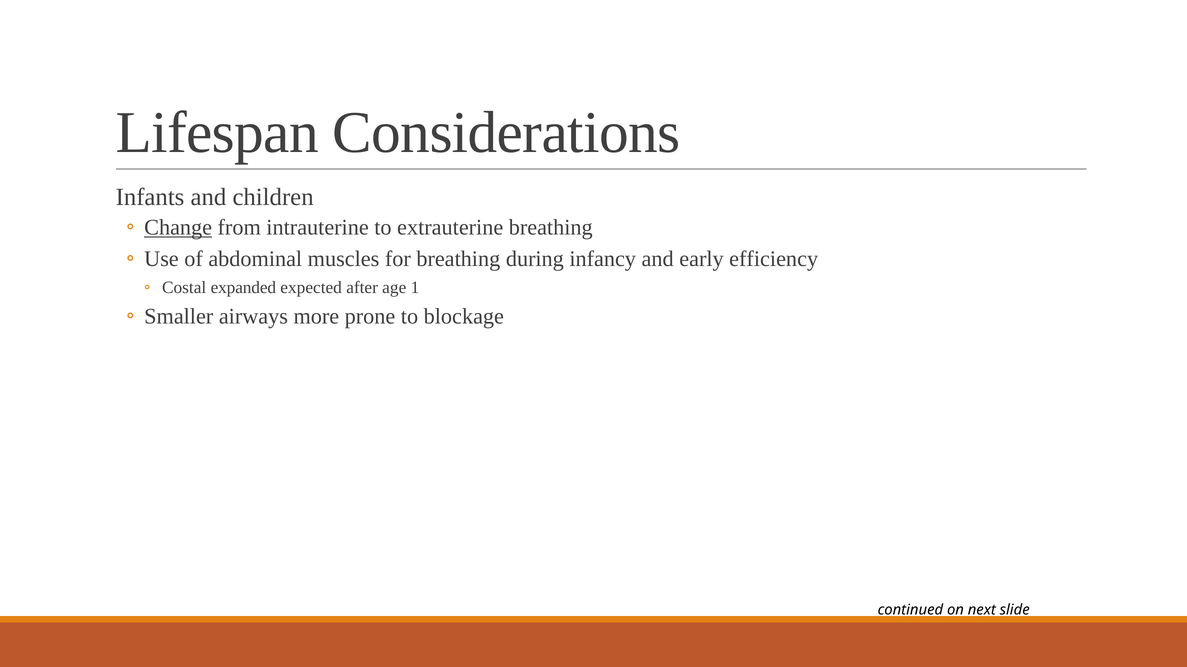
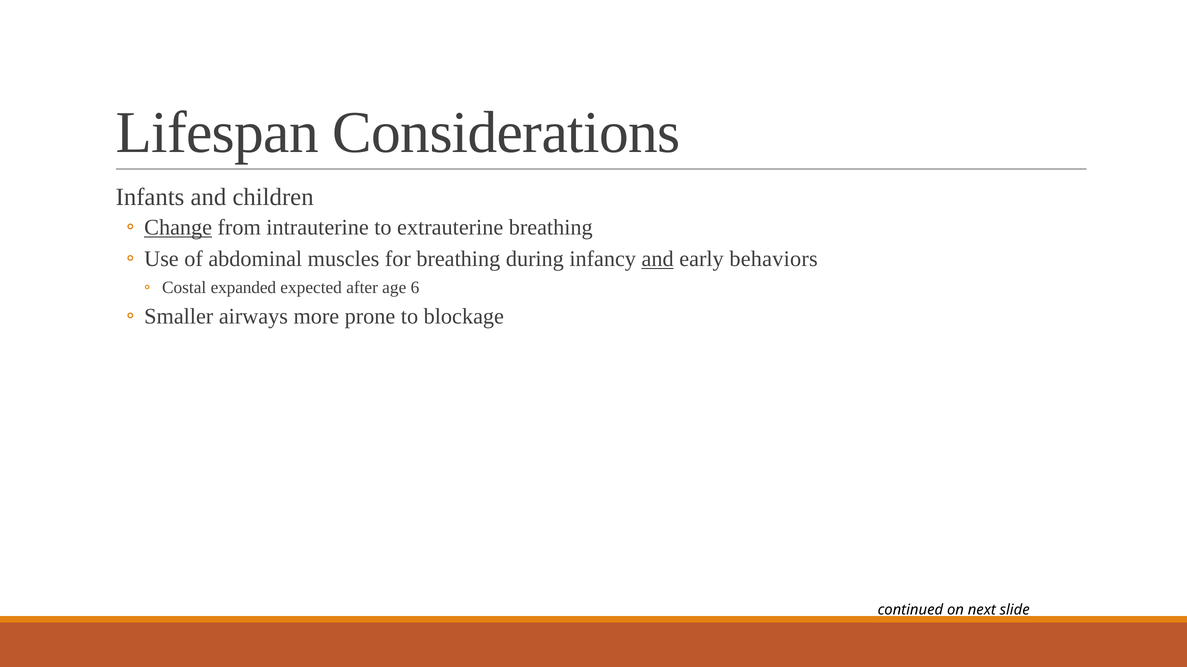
and at (658, 259) underline: none -> present
efficiency: efficiency -> behaviors
1: 1 -> 6
